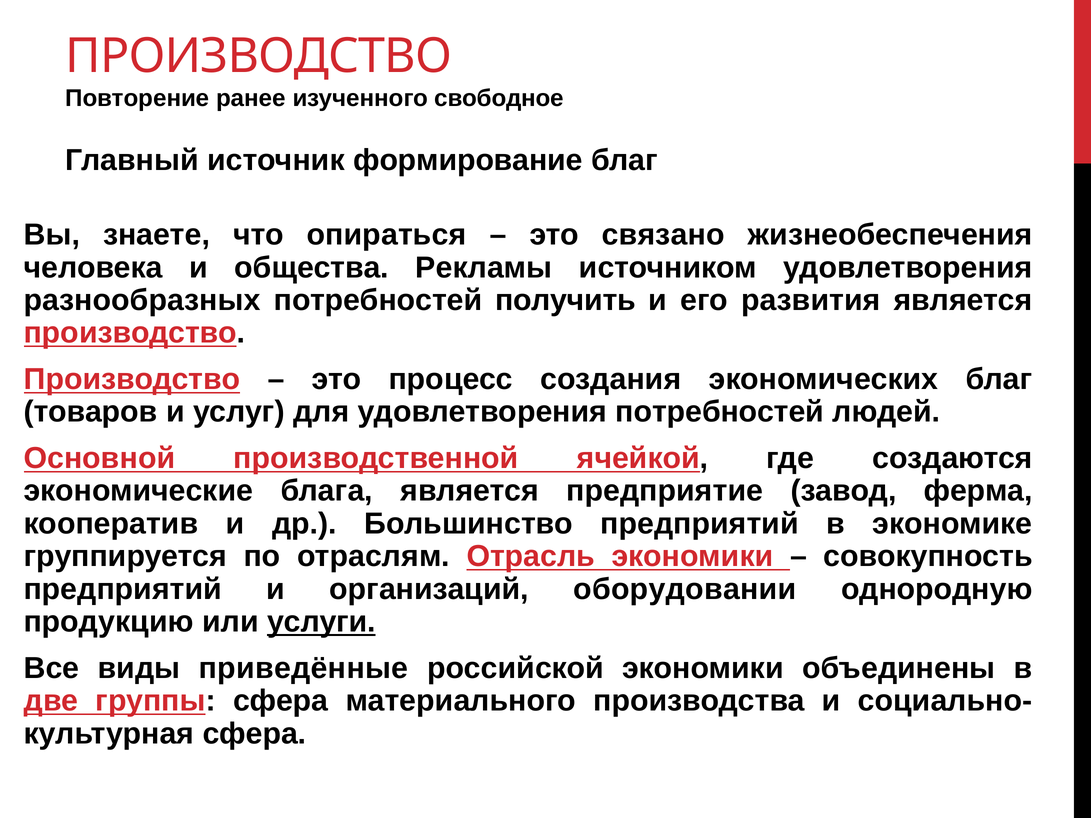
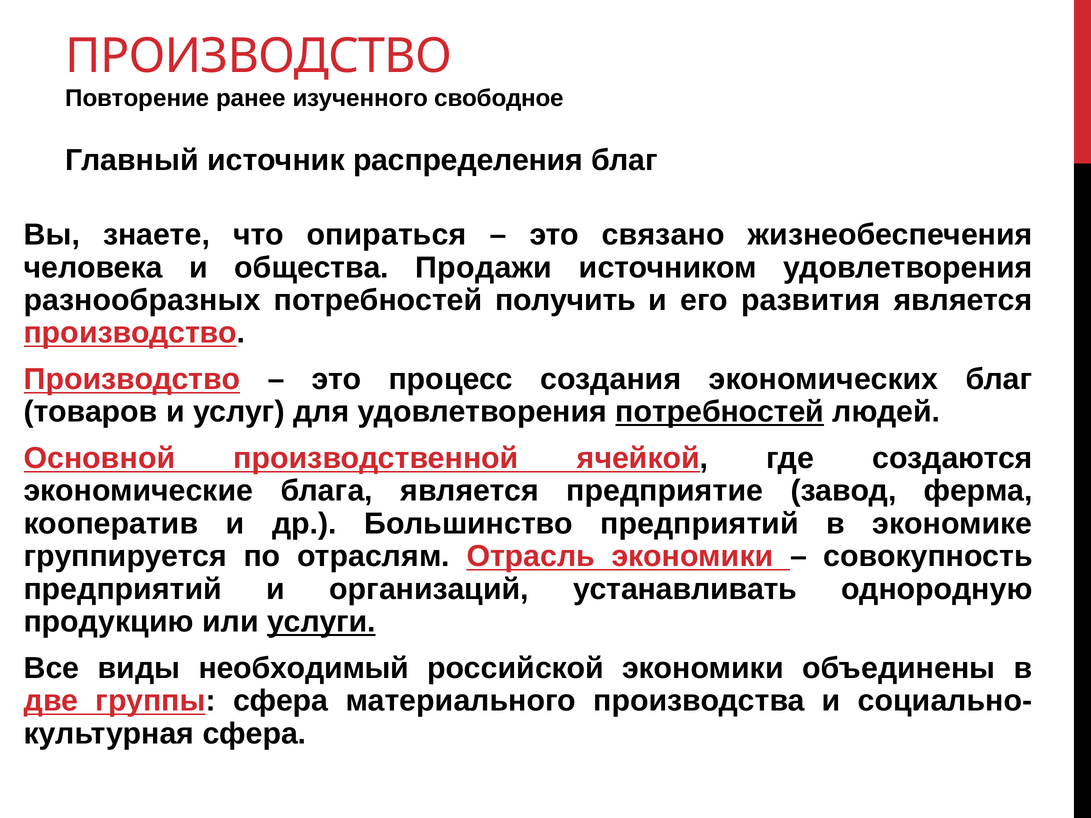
формирование: формирование -> распределения
Рекламы: Рекламы -> Продажи
потребностей at (720, 412) underline: none -> present
оборудовании: оборудовании -> устанавливать
приведённые: приведённые -> необходимый
